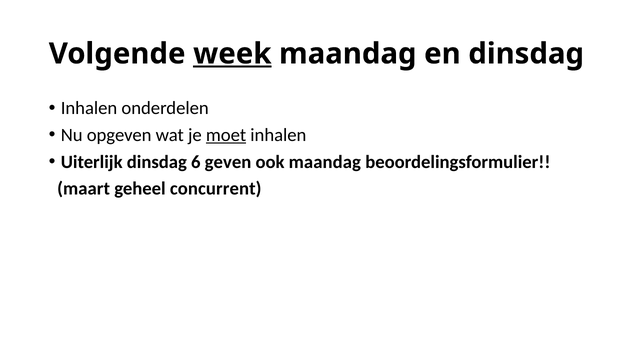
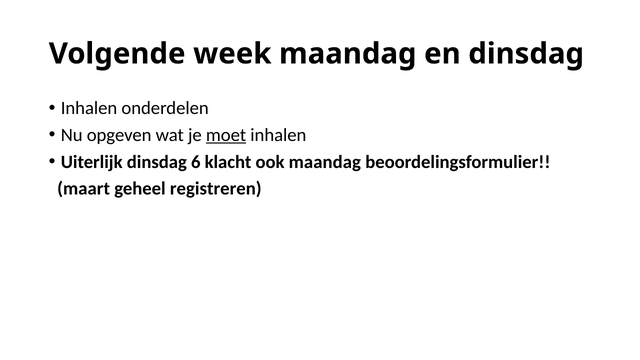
week underline: present -> none
geven: geven -> klacht
concurrent: concurrent -> registreren
